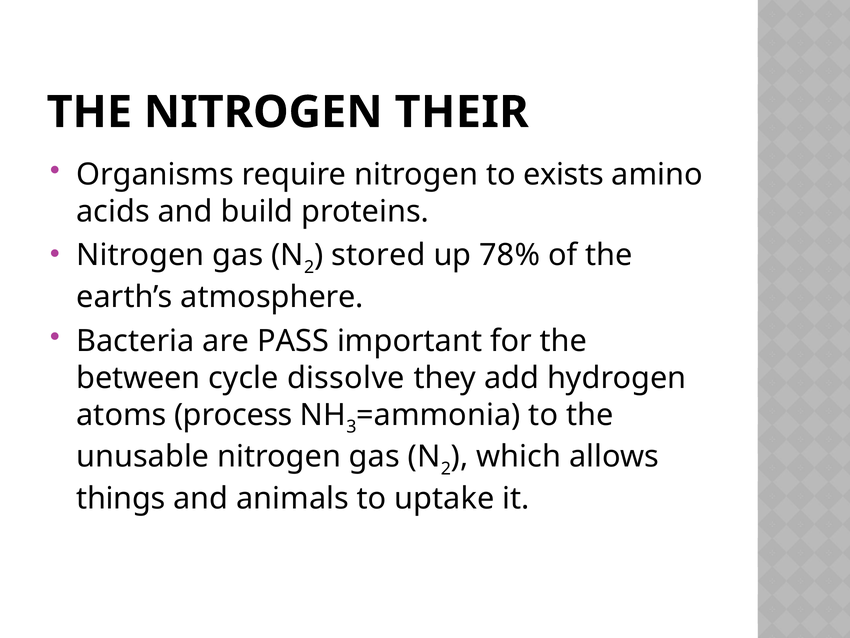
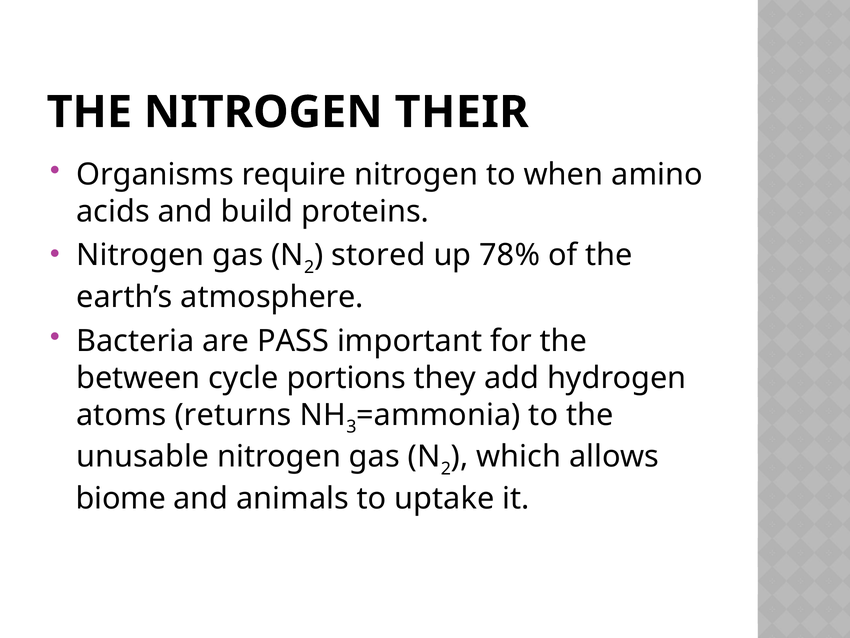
exists: exists -> when
dissolve: dissolve -> portions
process: process -> returns
things: things -> biome
